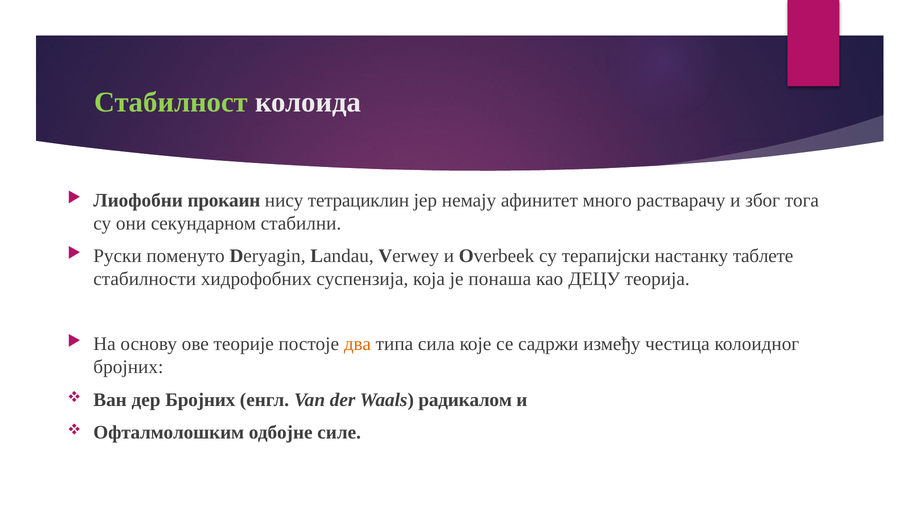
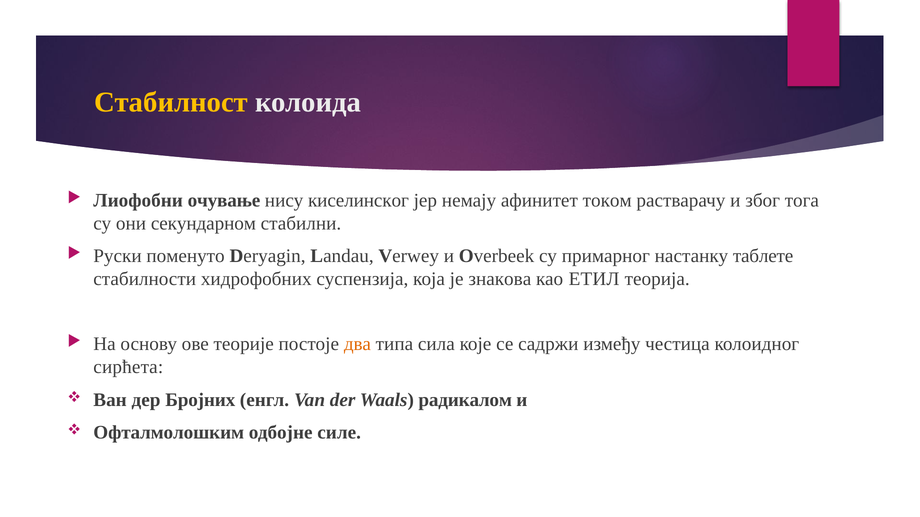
Стабилност colour: light green -> yellow
прокаин: прокаин -> очување
тетрациклин: тетрациклин -> киселинског
много: много -> током
терапијски: терапијски -> примарног
понаша: понаша -> знакова
ДЕЦУ: ДЕЦУ -> ЕТИЛ
бројних at (128, 368): бројних -> сирћета
